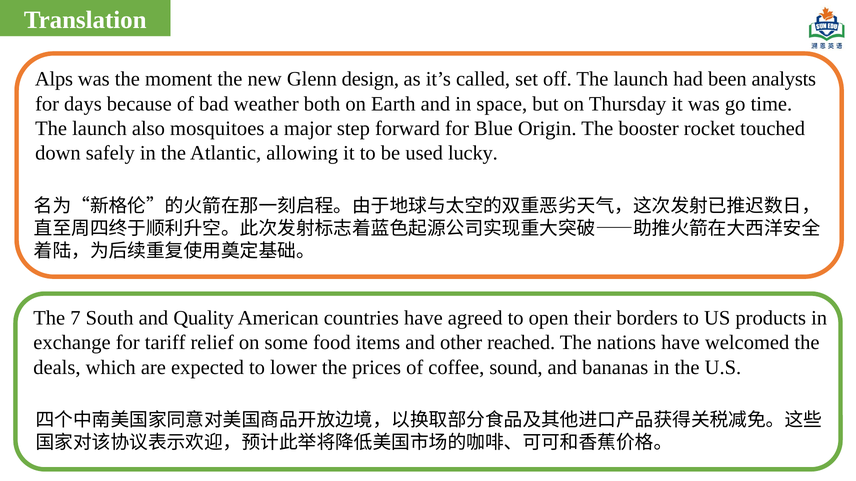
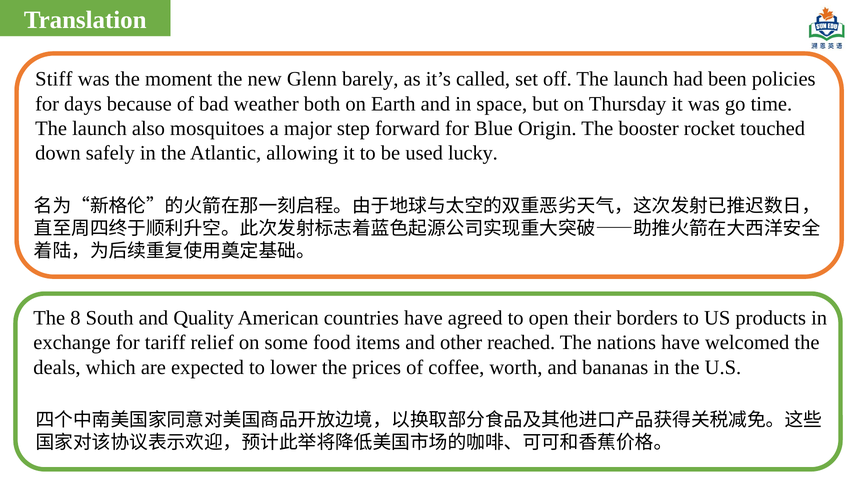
Alps: Alps -> Stiff
design: design -> barely
analysts: analysts -> policies
7: 7 -> 8
sound: sound -> worth
